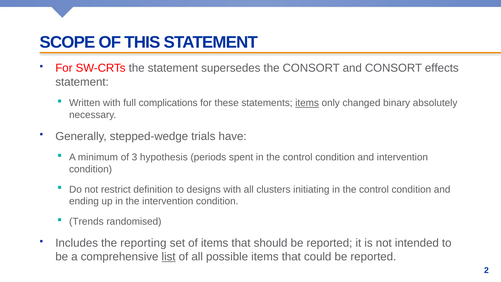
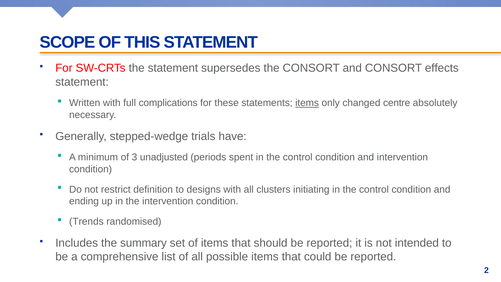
binary: binary -> centre
hypothesis: hypothesis -> unadjusted
reporting: reporting -> summary
list underline: present -> none
